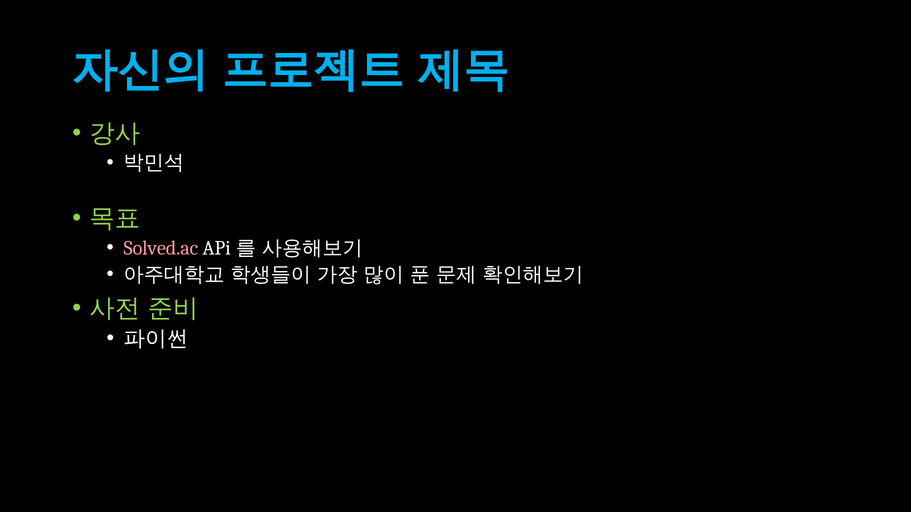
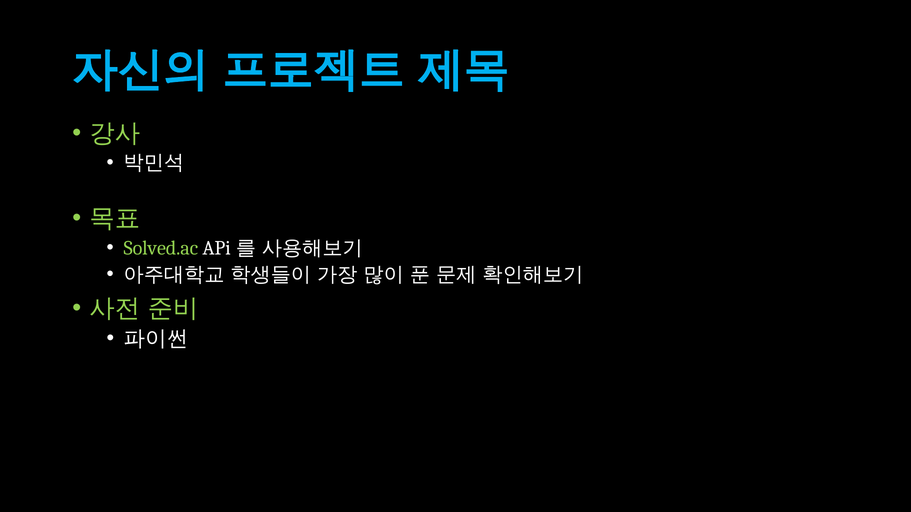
Solved.ac colour: pink -> light green
